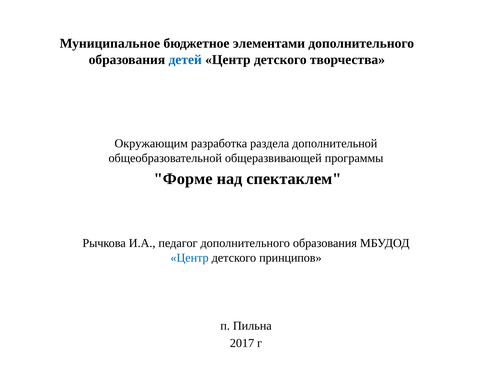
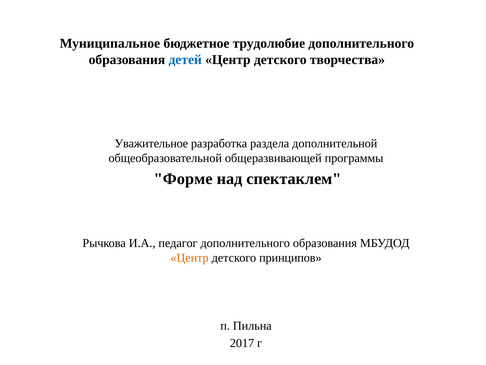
элементами: элементами -> трудолюбие
Окружающим: Окружающим -> Уважительное
Центр at (190, 257) colour: blue -> orange
